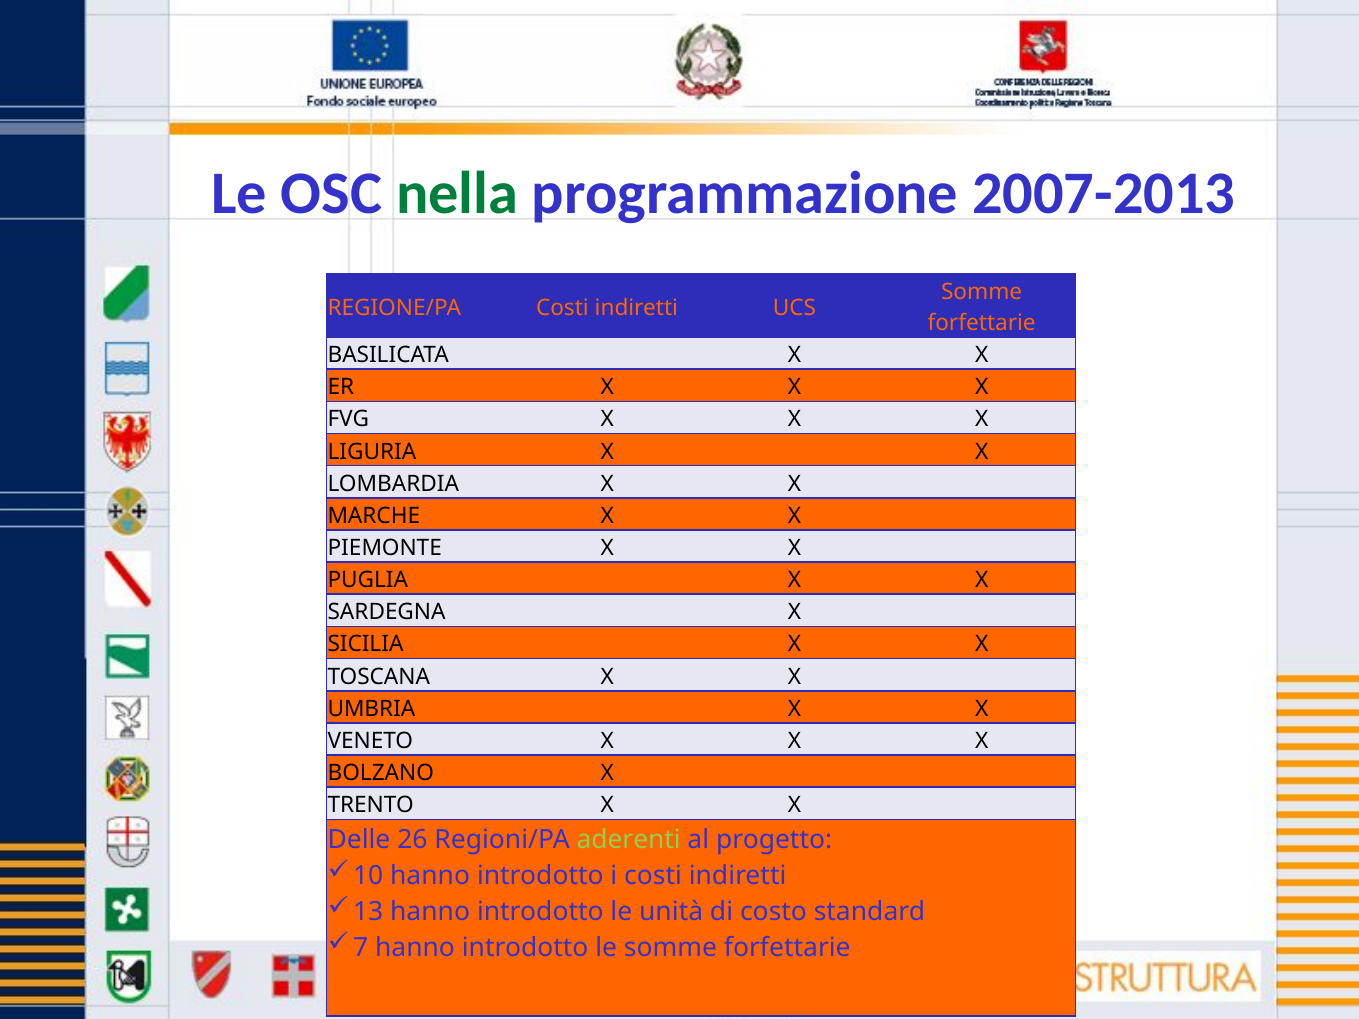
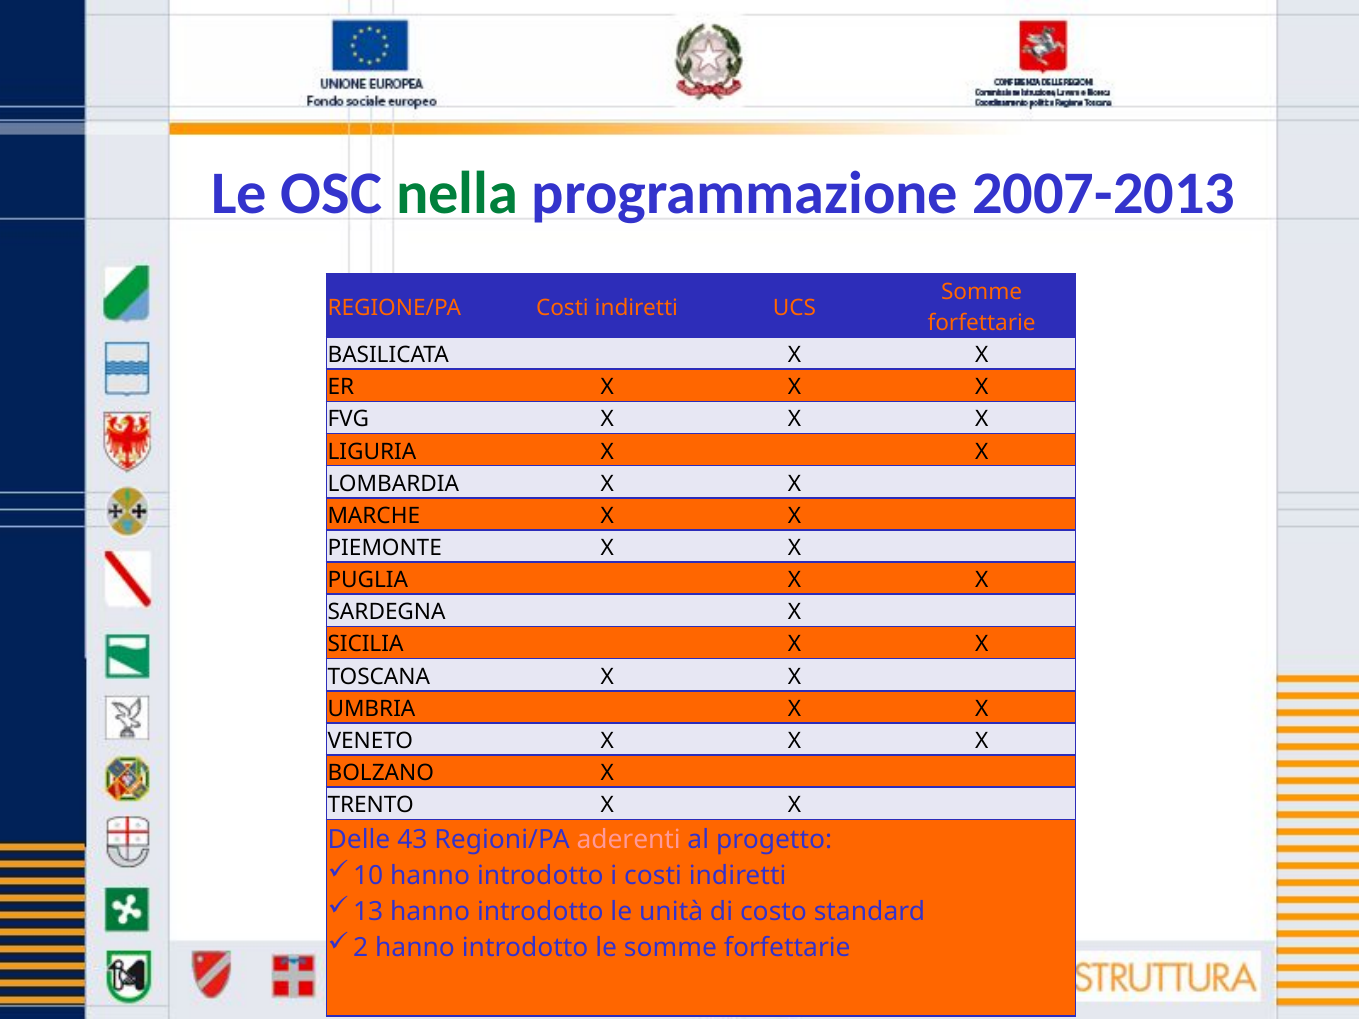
26: 26 -> 43
aderenti colour: light green -> pink
7: 7 -> 2
